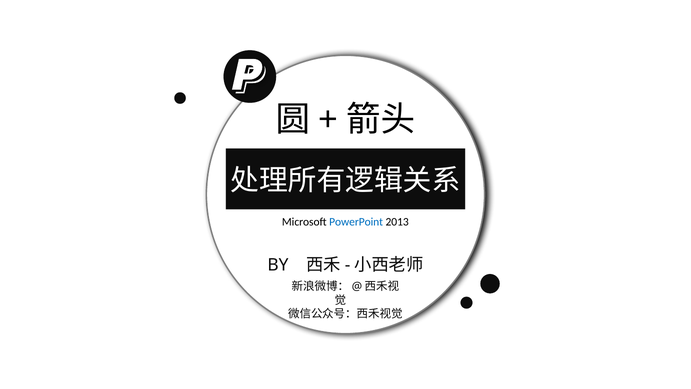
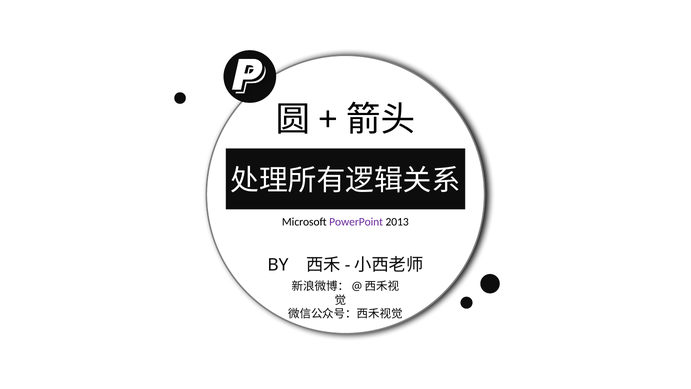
PowerPoint colour: blue -> purple
